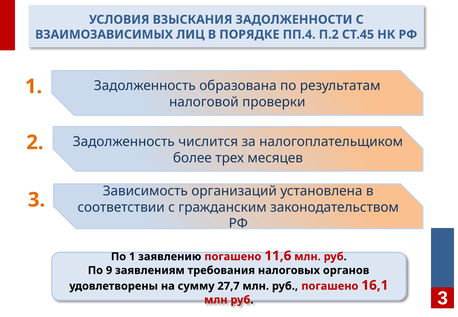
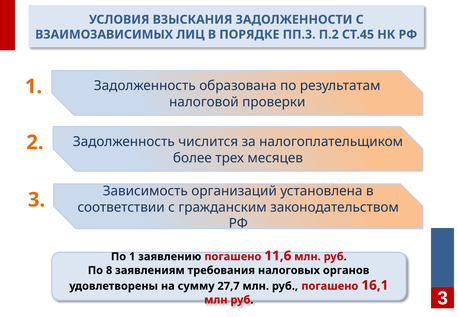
ПП.4: ПП.4 -> ПП.3
9: 9 -> 8
